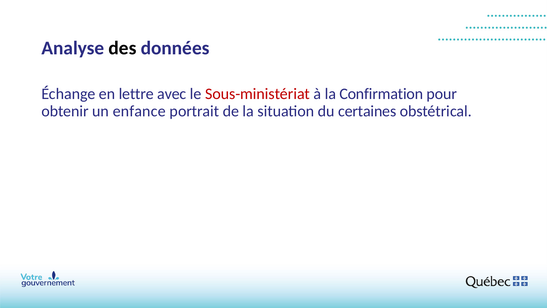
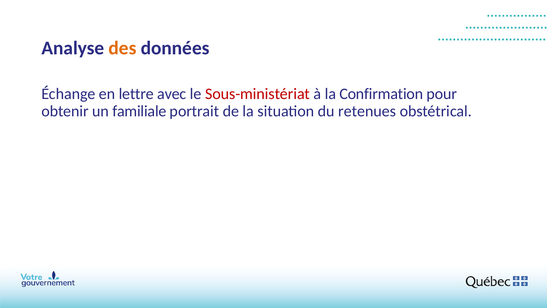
des colour: black -> orange
enfance: enfance -> familiale
certaines: certaines -> retenues
